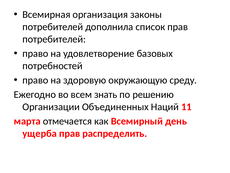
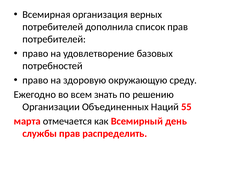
законы: законы -> верных
11: 11 -> 55
ущерба: ущерба -> службы
